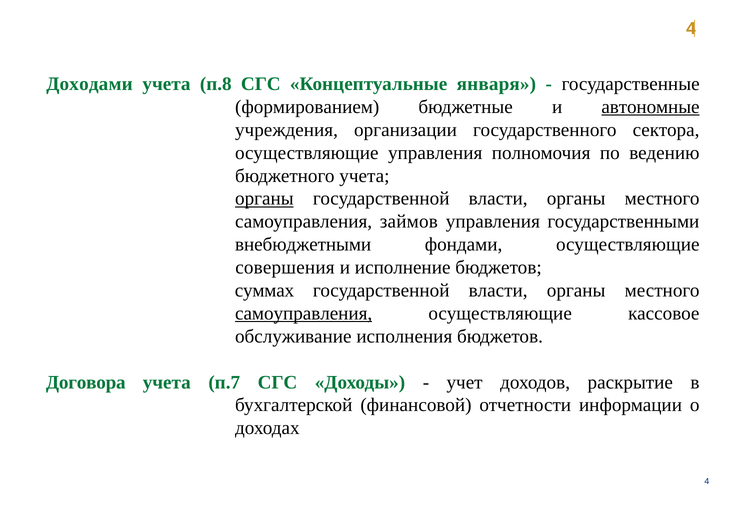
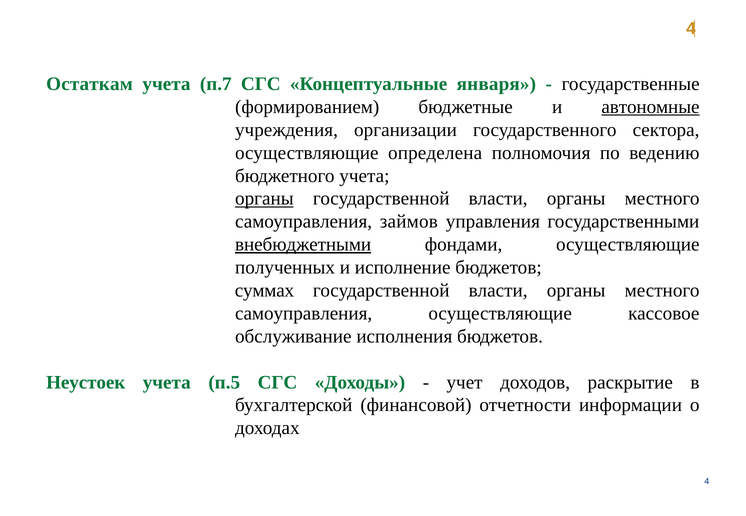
Доходами: Доходами -> Остаткам
п.8: п.8 -> п.7
осуществляющие управления: управления -> определена
внебюджетными underline: none -> present
совершения: совершения -> полученных
самоуправления at (304, 314) underline: present -> none
Договора: Договора -> Неустоек
п.7: п.7 -> п.5
